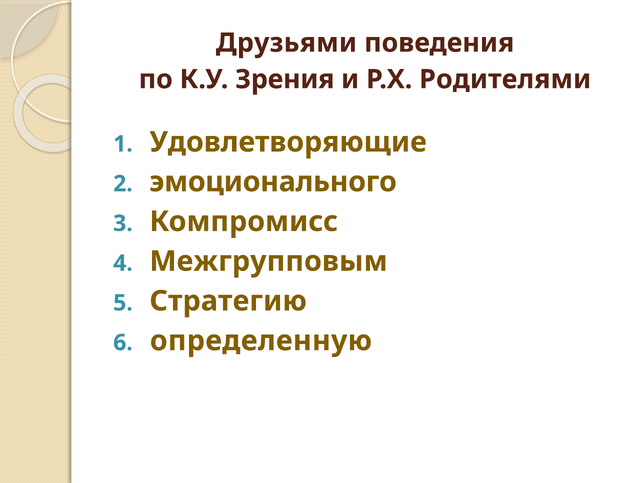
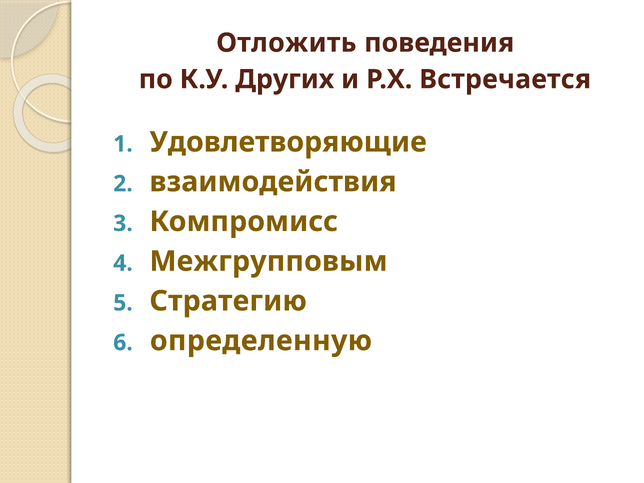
Друзьями: Друзьями -> Отложить
Зрения: Зрения -> Других
Родителями: Родителями -> Встречается
эмоционального: эмоционального -> взаимодействия
